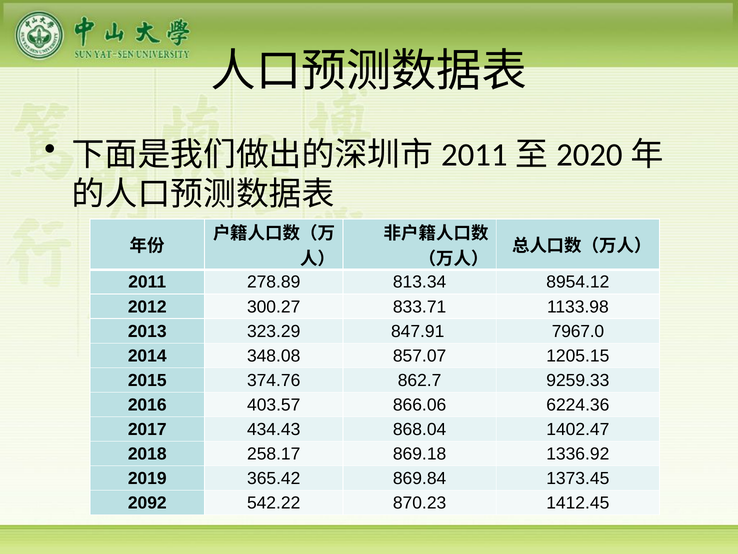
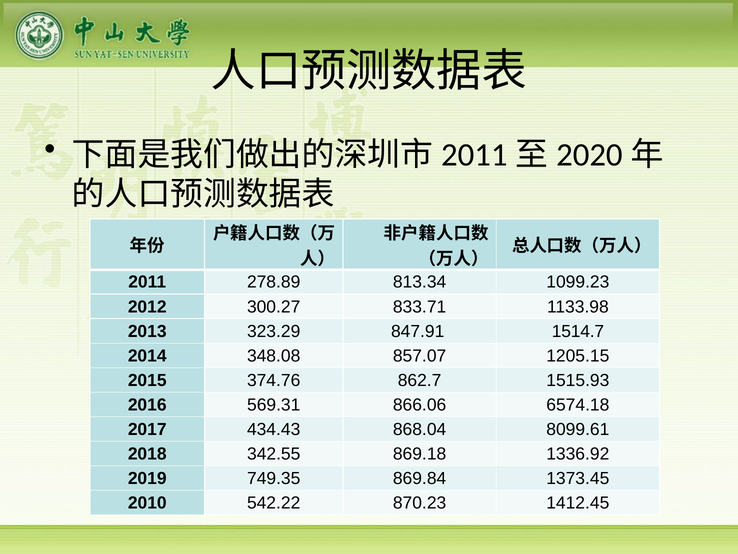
8954.12: 8954.12 -> 1099.23
7967.0: 7967.0 -> 1514.7
9259.33: 9259.33 -> 1515.93
403.57: 403.57 -> 569.31
6224.36: 6224.36 -> 6574.18
1402.47: 1402.47 -> 8099.61
258.17: 258.17 -> 342.55
365.42: 365.42 -> 749.35
2092: 2092 -> 2010
